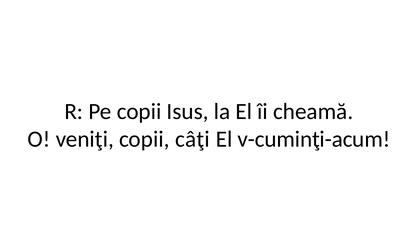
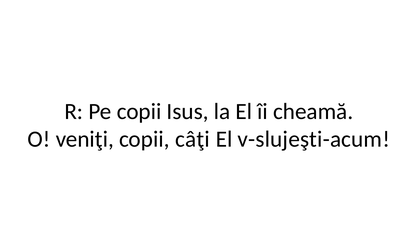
v-cuminţi-acum: v-cuminţi-acum -> v-slujeşti-acum
